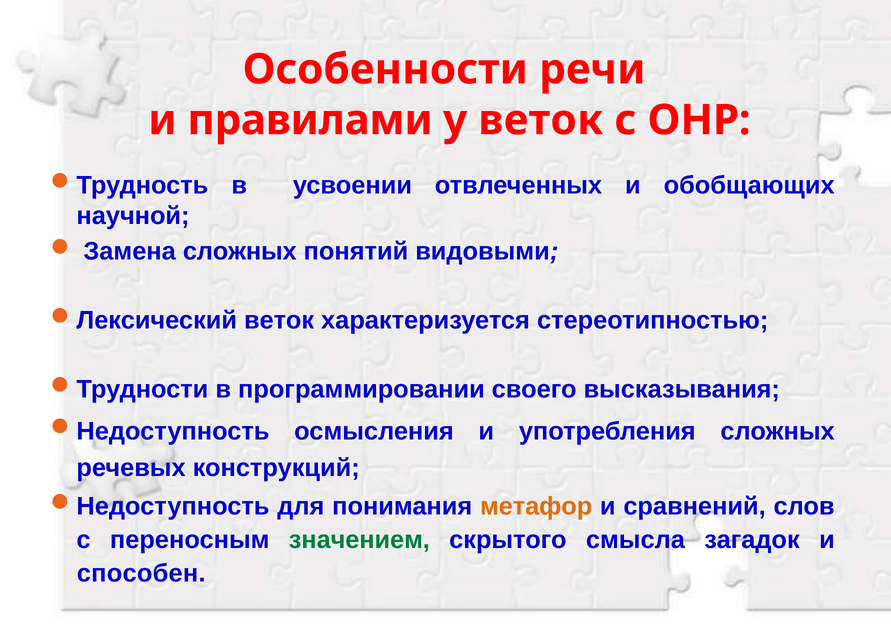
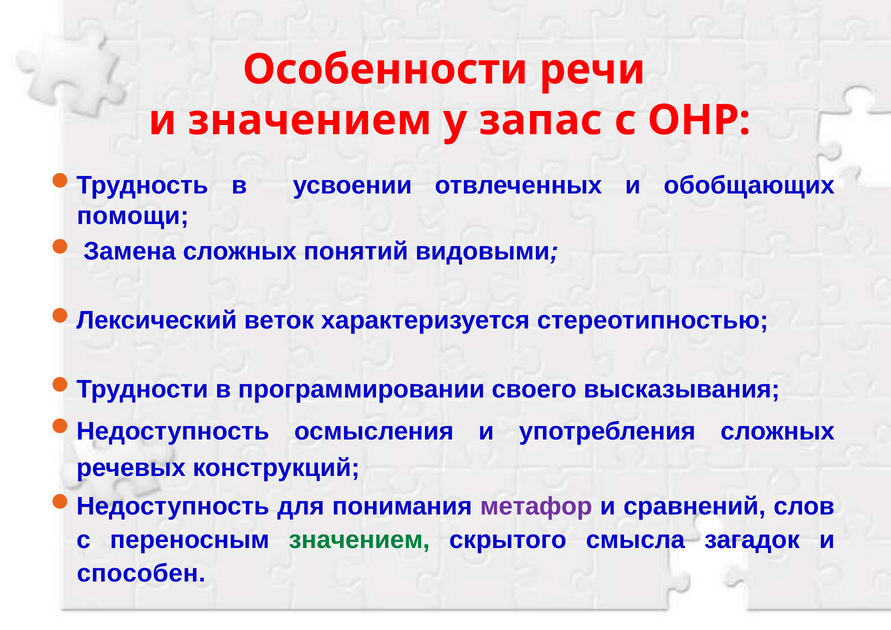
и правилами: правилами -> значением
у веток: веток -> запас
научной: научной -> помощи
метафор colour: orange -> purple
